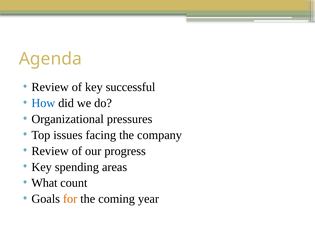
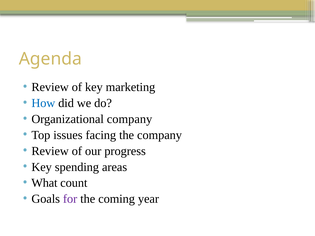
successful: successful -> marketing
Organizational pressures: pressures -> company
for colour: orange -> purple
